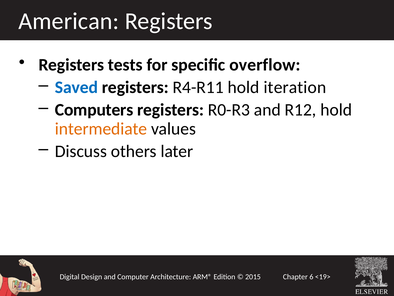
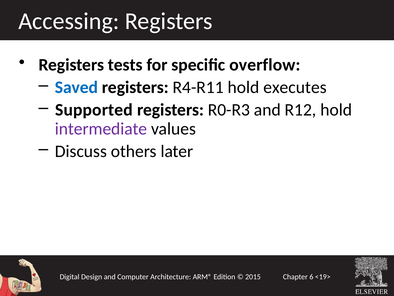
American: American -> Accessing
iteration: iteration -> executes
Computers: Computers -> Supported
intermediate colour: orange -> purple
